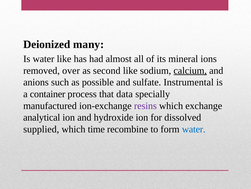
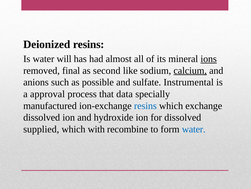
Deionized many: many -> resins
water like: like -> will
ions underline: none -> present
over: over -> final
container: container -> approval
resins at (145, 105) colour: purple -> blue
analytical at (42, 117): analytical -> dissolved
time: time -> with
